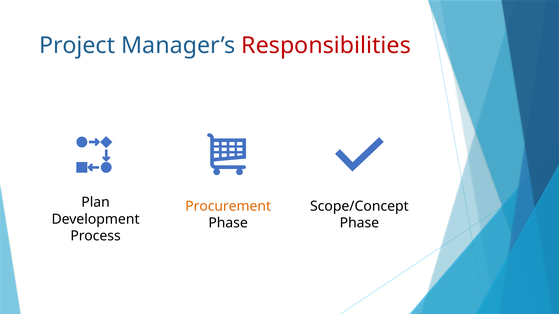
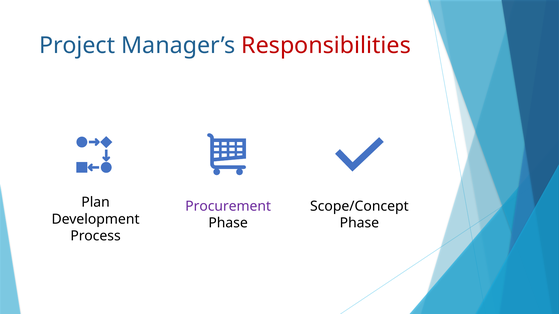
Procurement colour: orange -> purple
